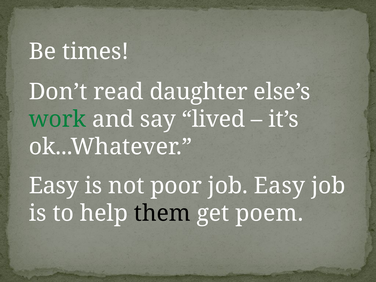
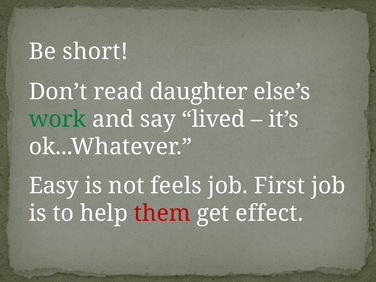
times: times -> short
poor: poor -> feels
job Easy: Easy -> First
them colour: black -> red
poem: poem -> effect
